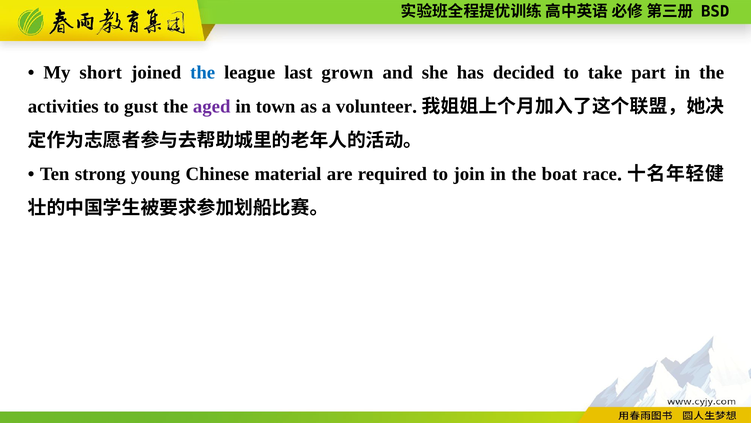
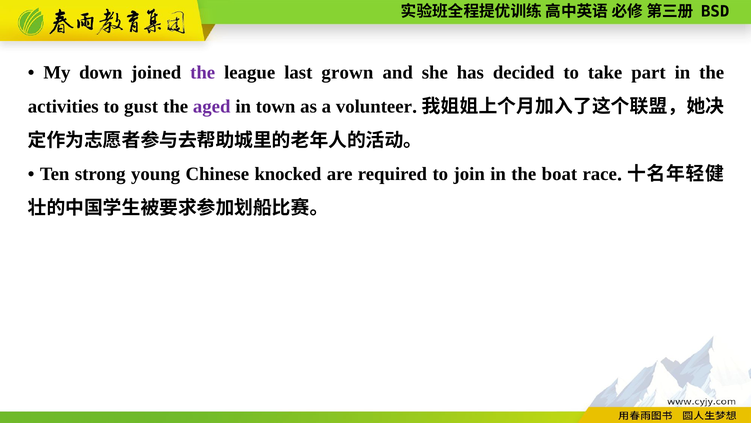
short: short -> down
the at (203, 73) colour: blue -> purple
material: material -> knocked
